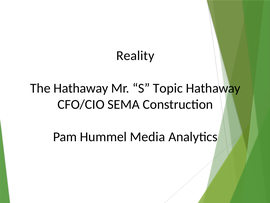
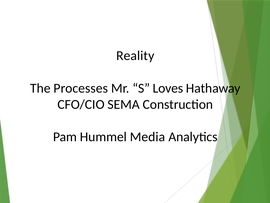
The Hathaway: Hathaway -> Processes
Topic: Topic -> Loves
